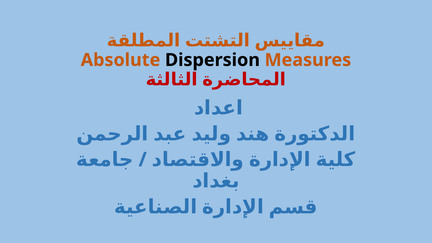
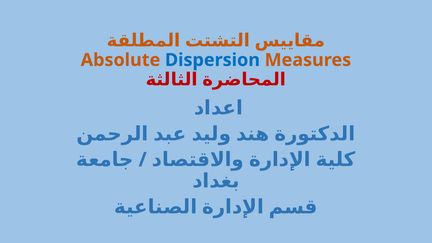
Dispersion colour: black -> blue
